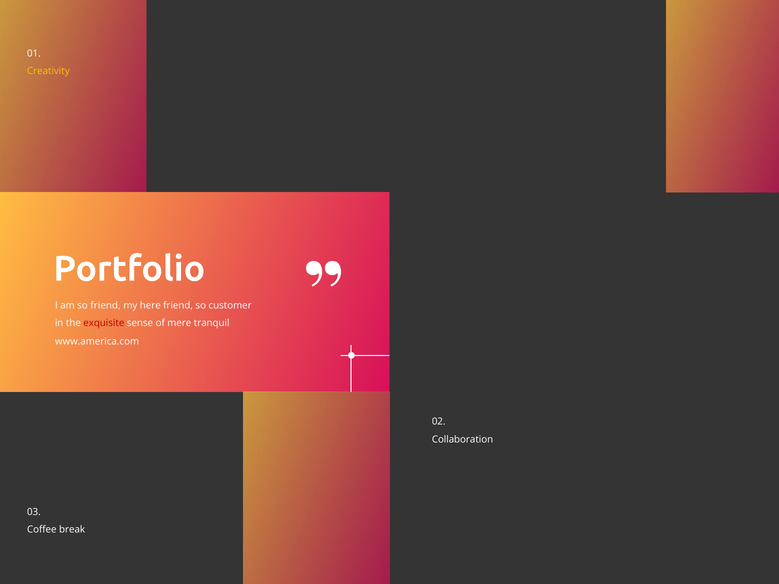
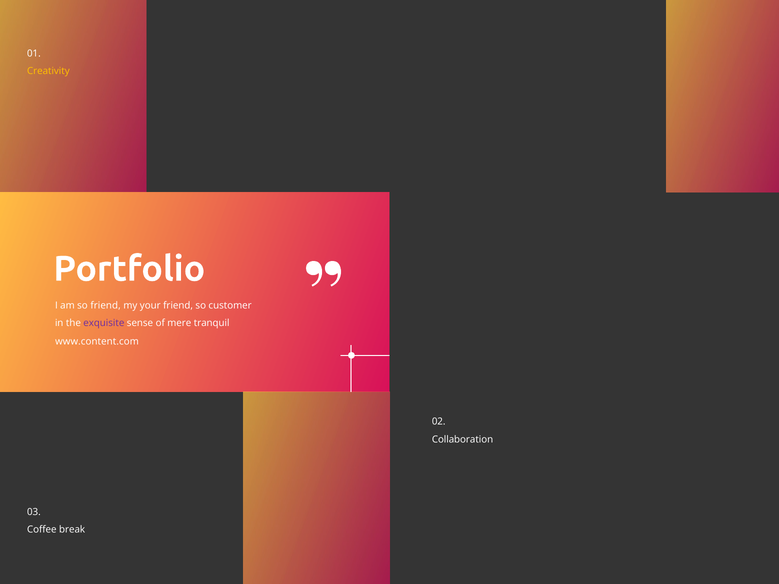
here: here -> your
exquisite colour: red -> purple
www.america.com: www.america.com -> www.content.com
